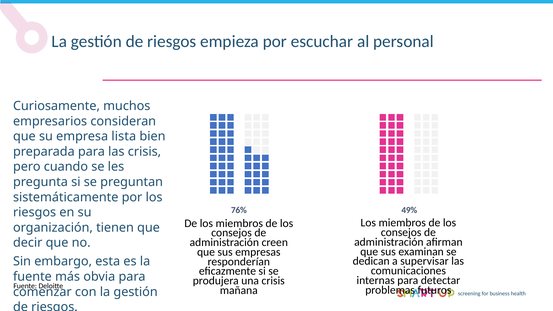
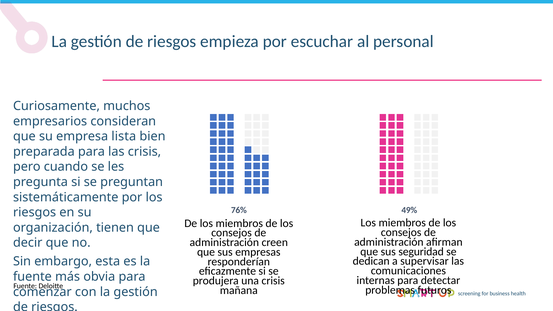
examinan: examinan -> seguridad
